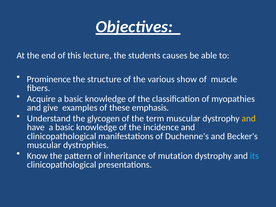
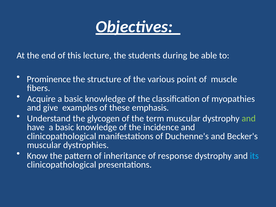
causes: causes -> during
show: show -> point
and at (249, 119) colour: yellow -> light green
mutation: mutation -> response
